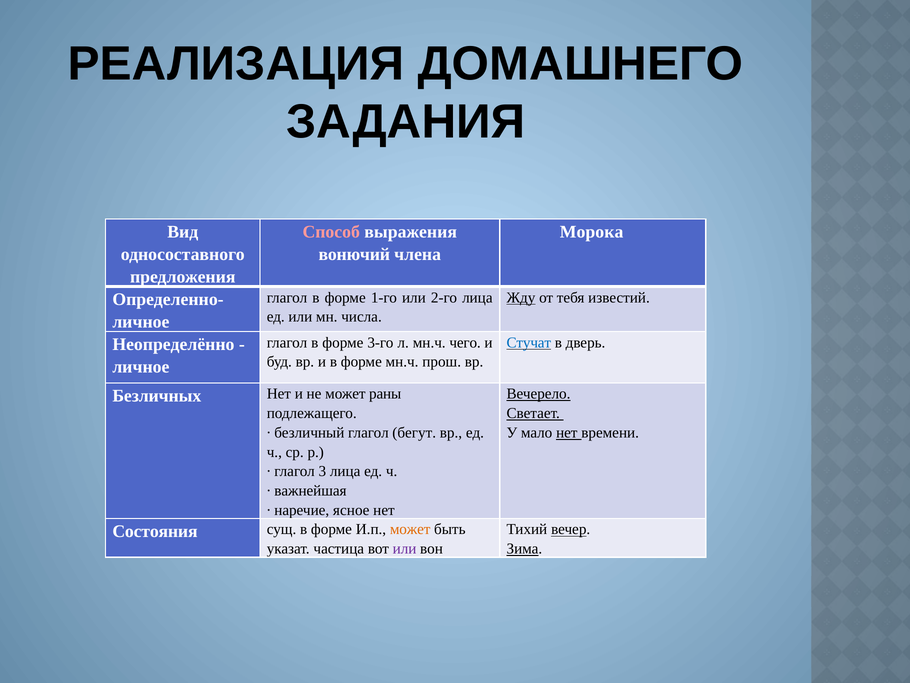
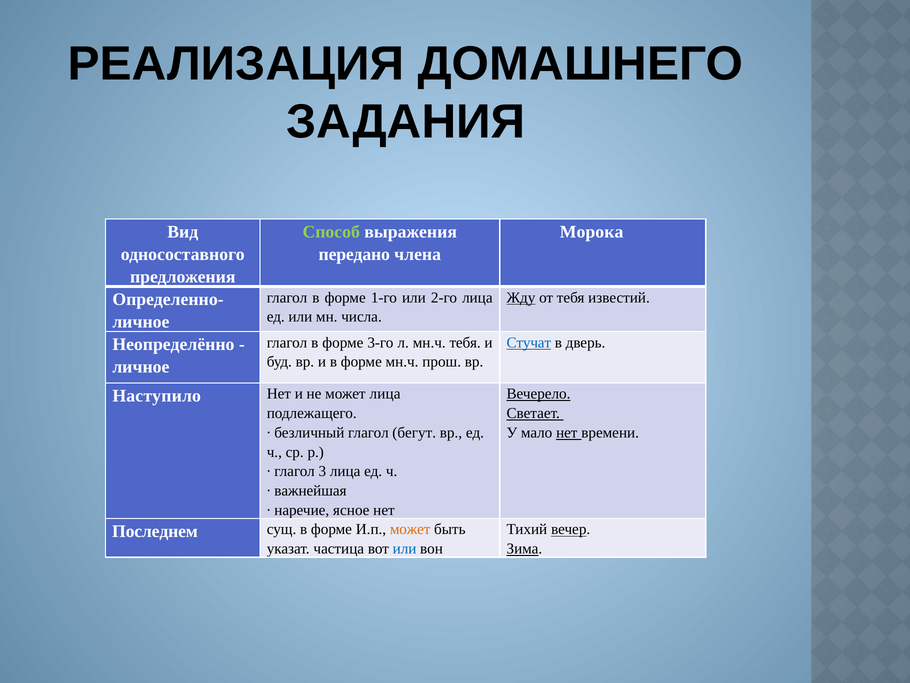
Способ colour: pink -> light green
вонючий: вонючий -> передано
мн.ч чего: чего -> тебя
Безличных: Безличных -> Наступило
может раны: раны -> лица
Состояния: Состояния -> Последнем
или at (405, 548) colour: purple -> blue
